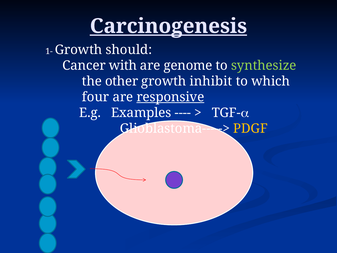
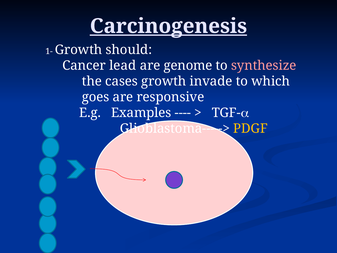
with: with -> lead
synthesize colour: light green -> pink
other: other -> cases
inhibit: inhibit -> invade
four: four -> goes
responsive underline: present -> none
